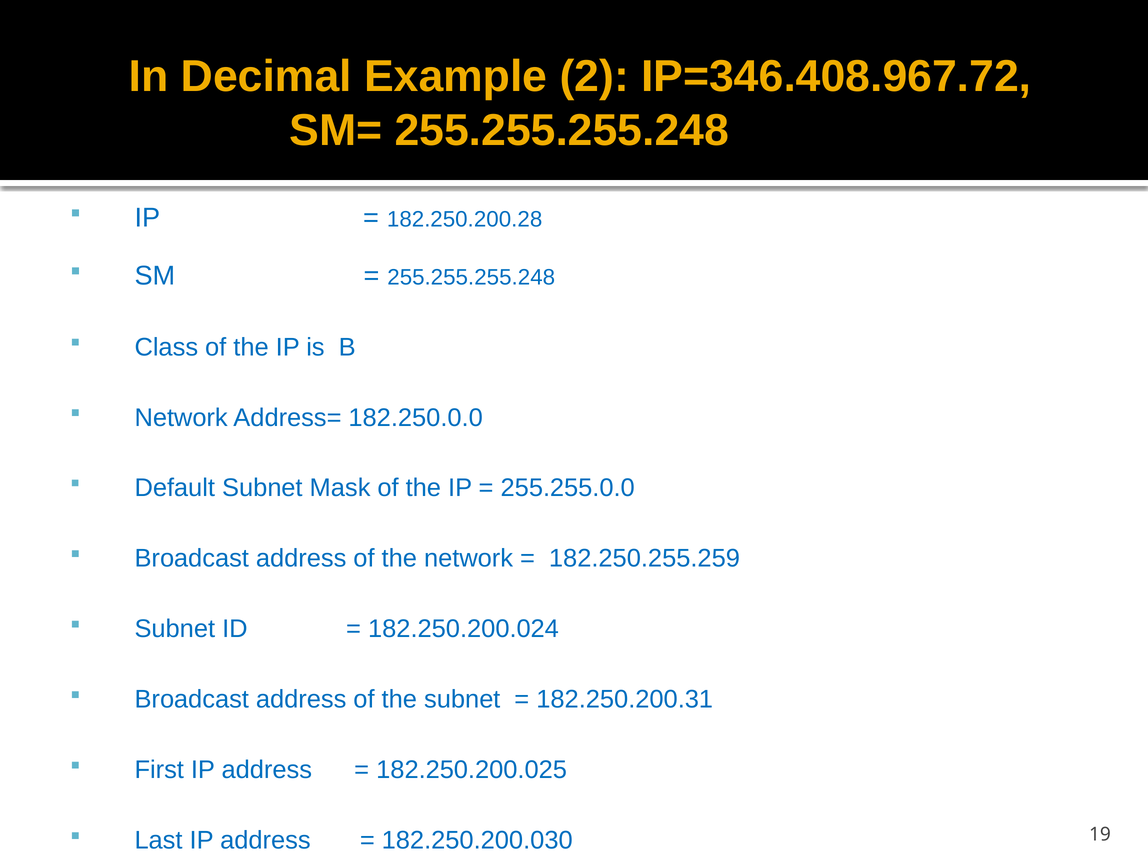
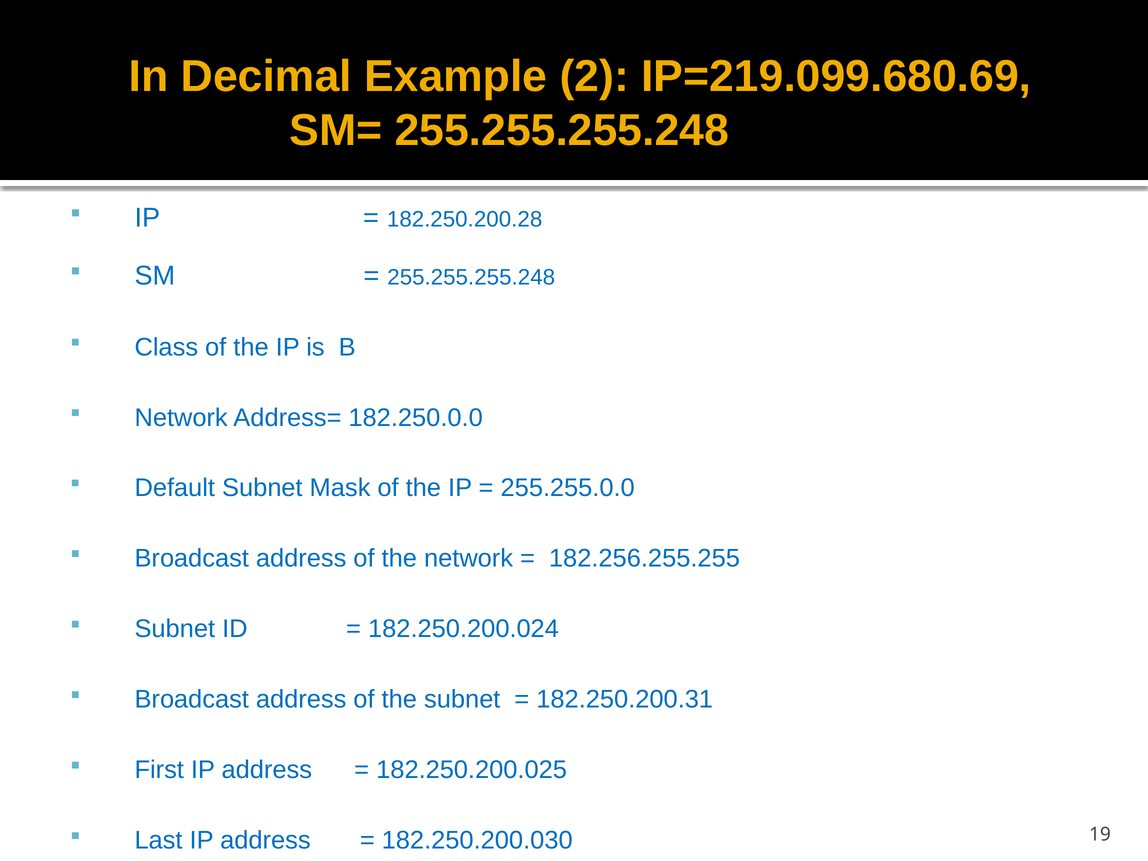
IP=346.408.967.72: IP=346.408.967.72 -> IP=219.099.680.69
182.250.255.259: 182.250.255.259 -> 182.256.255.255
